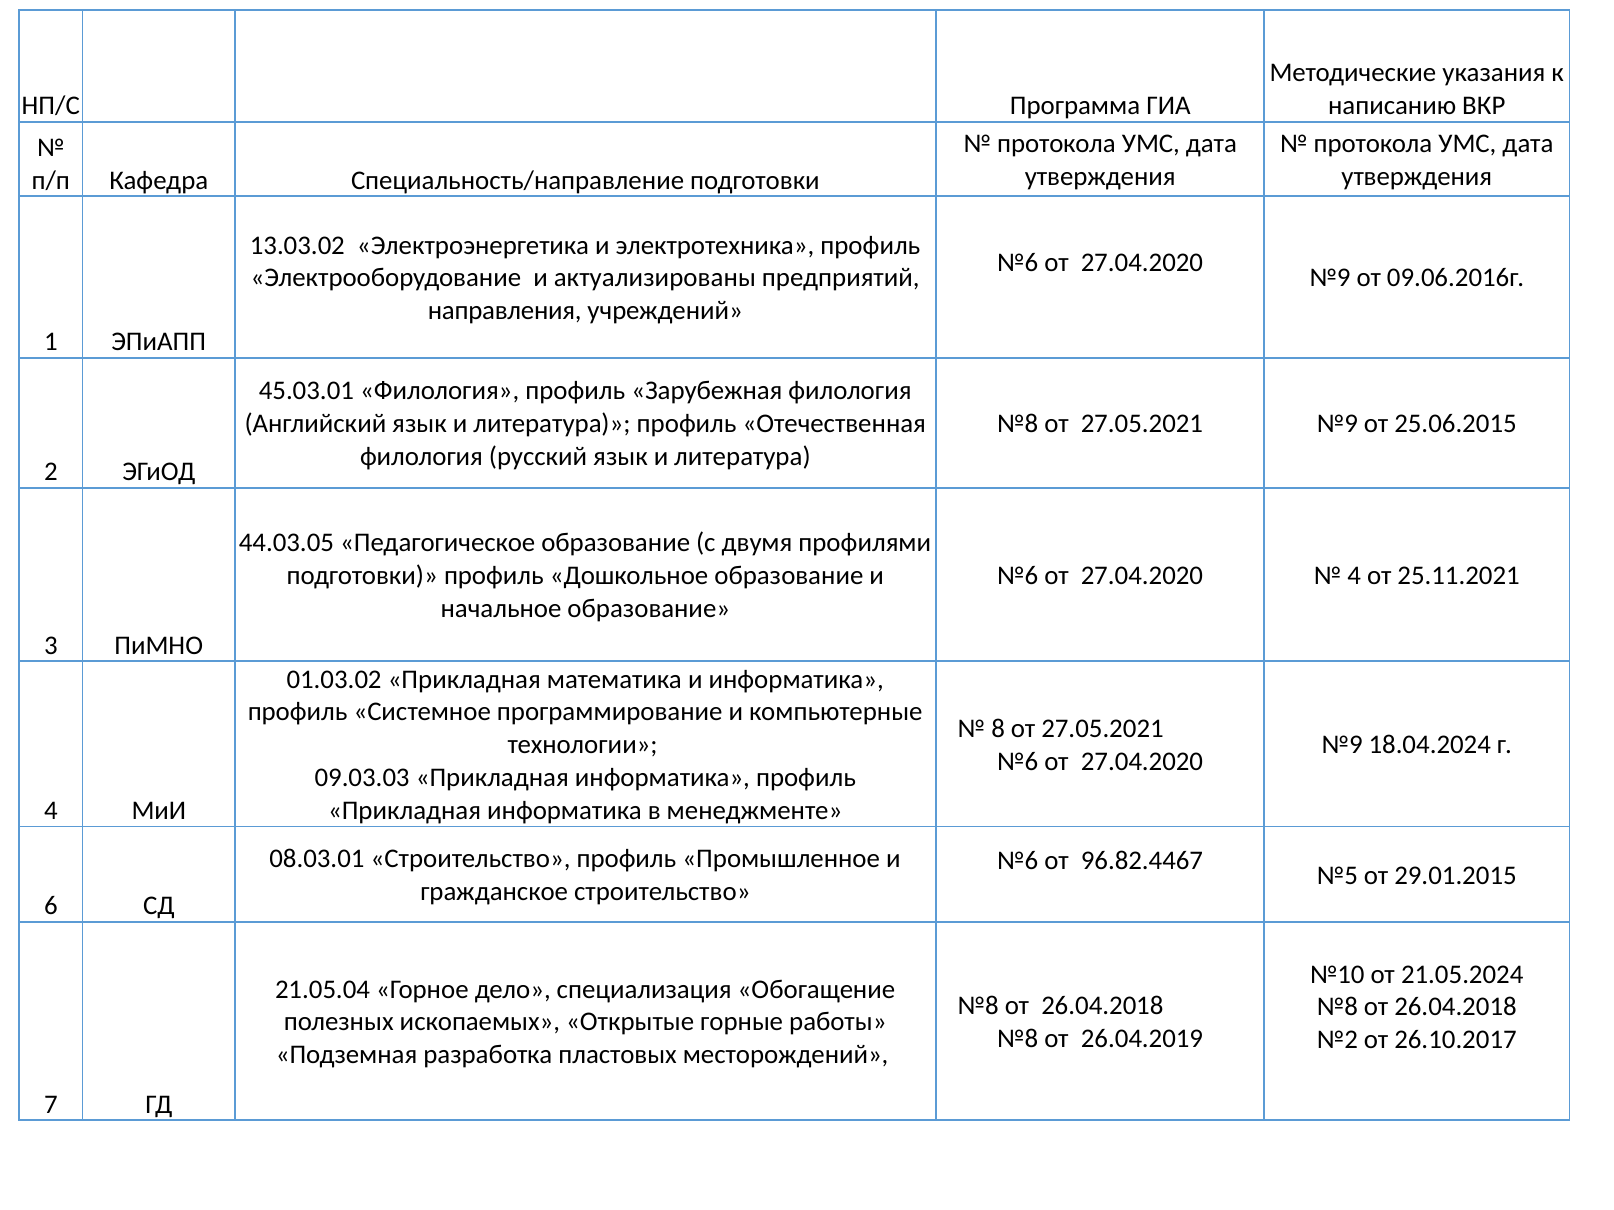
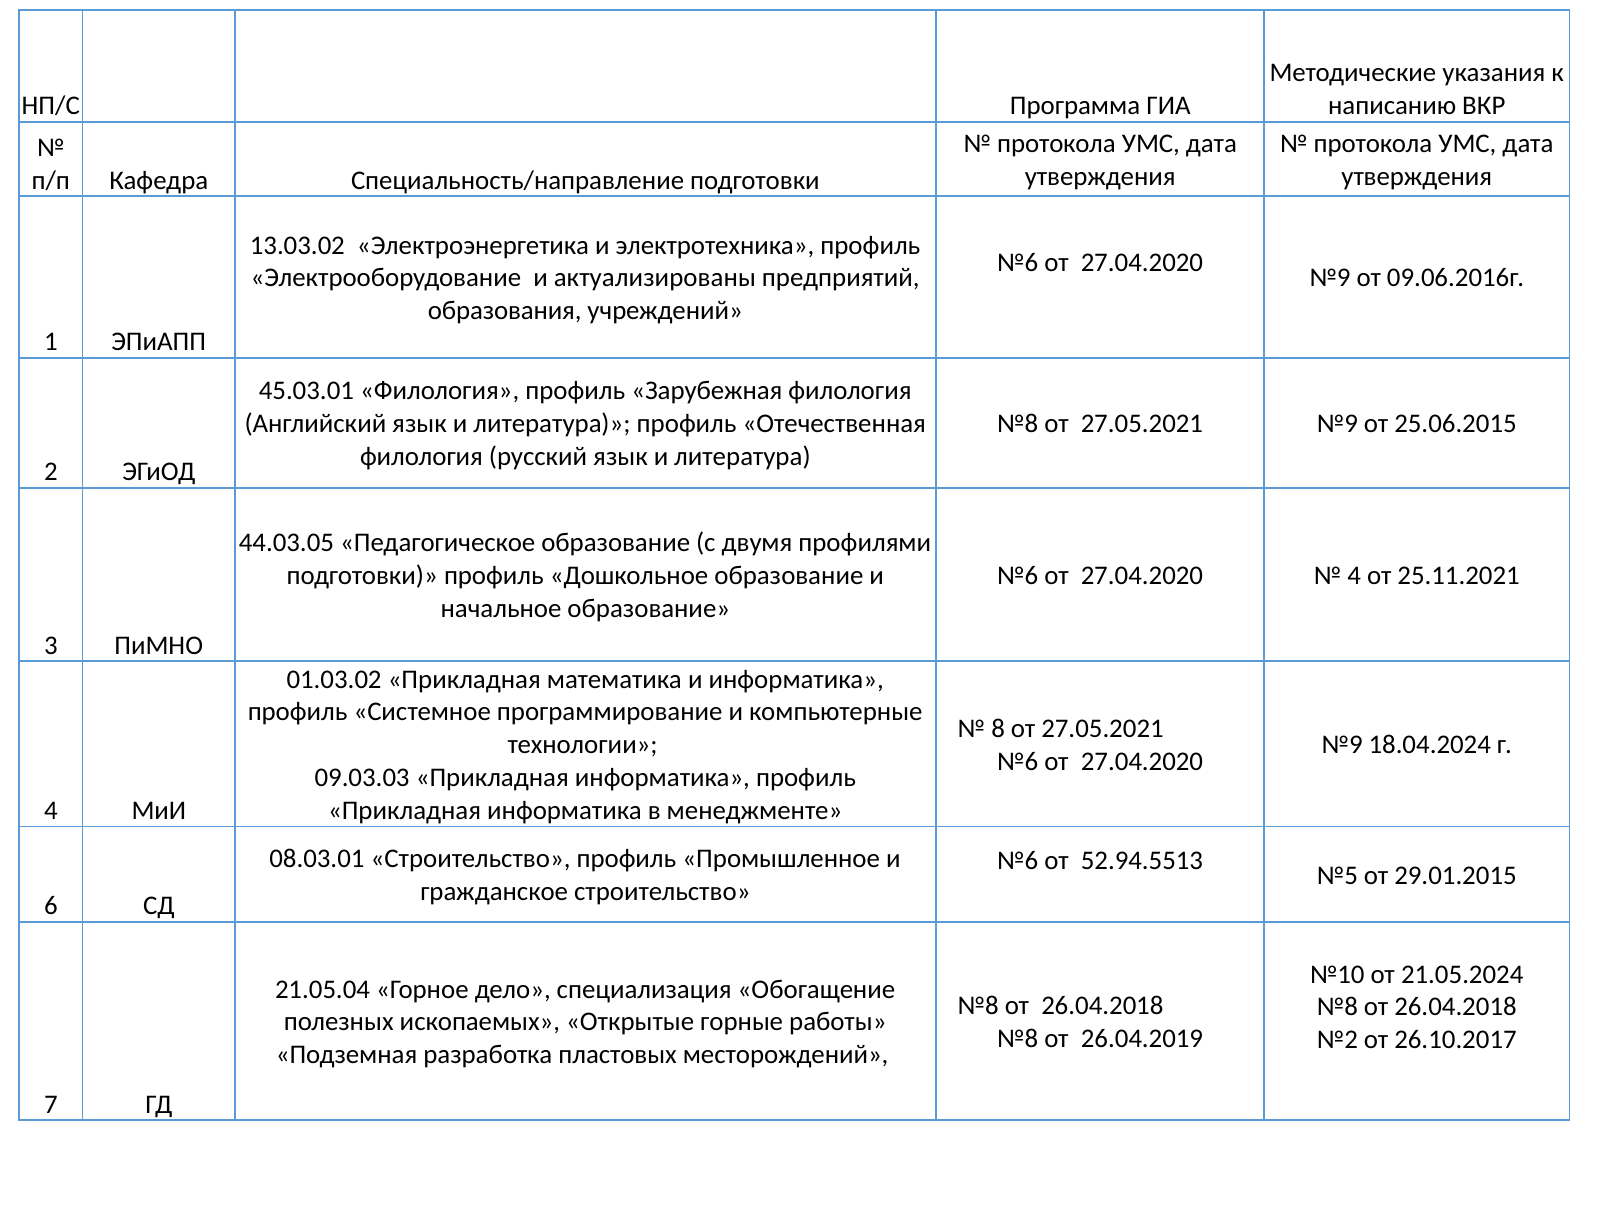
направления: направления -> образования
96.82.4467: 96.82.4467 -> 52.94.5513
